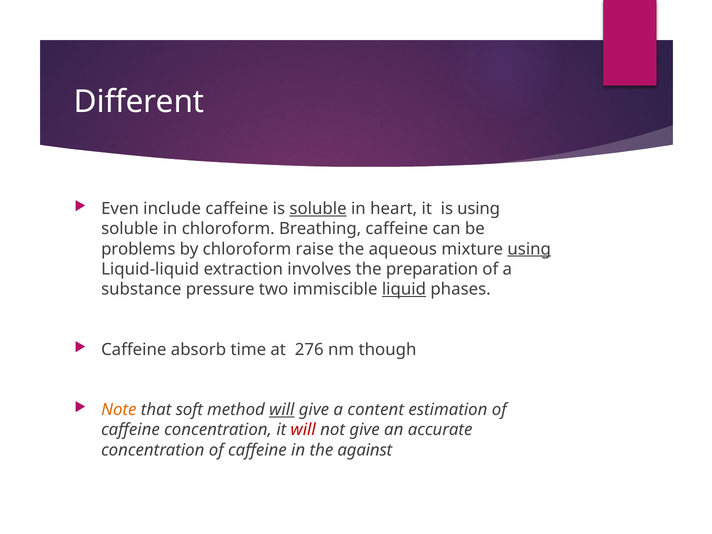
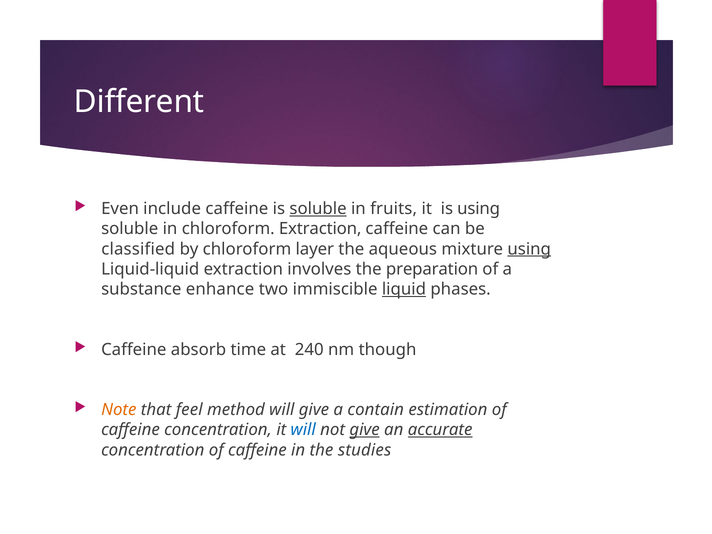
heart: heart -> fruits
chloroform Breathing: Breathing -> Extraction
problems: problems -> classified
raise: raise -> layer
pressure: pressure -> enhance
276: 276 -> 240
soft: soft -> feel
will at (282, 410) underline: present -> none
content: content -> contain
will at (303, 430) colour: red -> blue
give at (365, 430) underline: none -> present
accurate underline: none -> present
against: against -> studies
